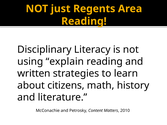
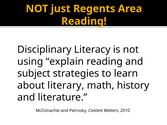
written: written -> subject
citizens: citizens -> literary
